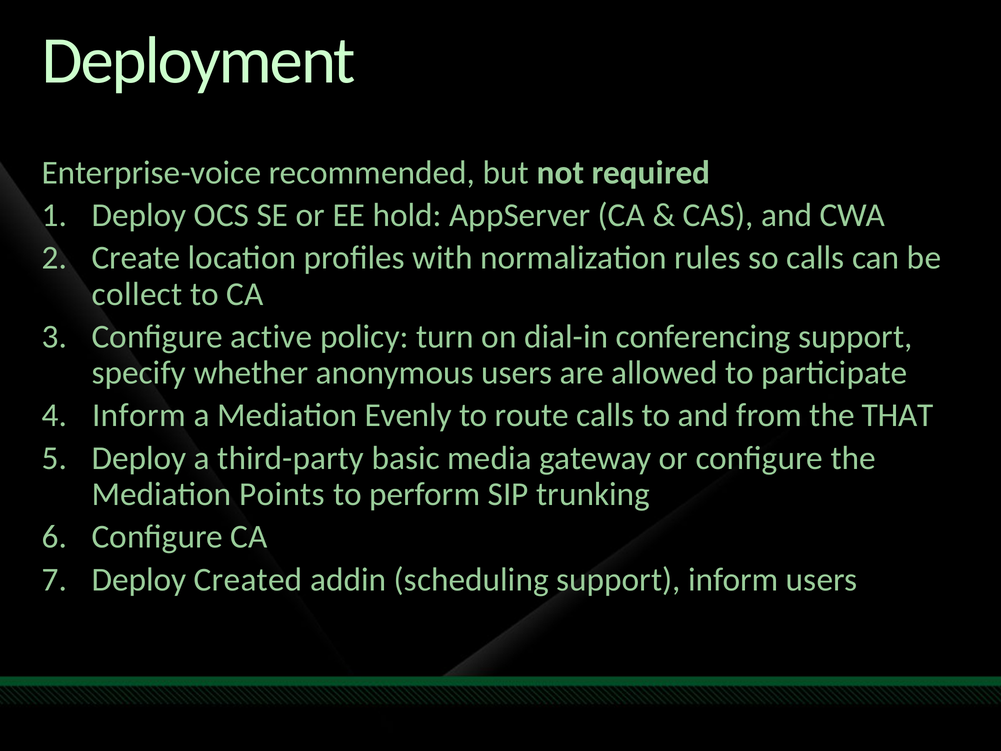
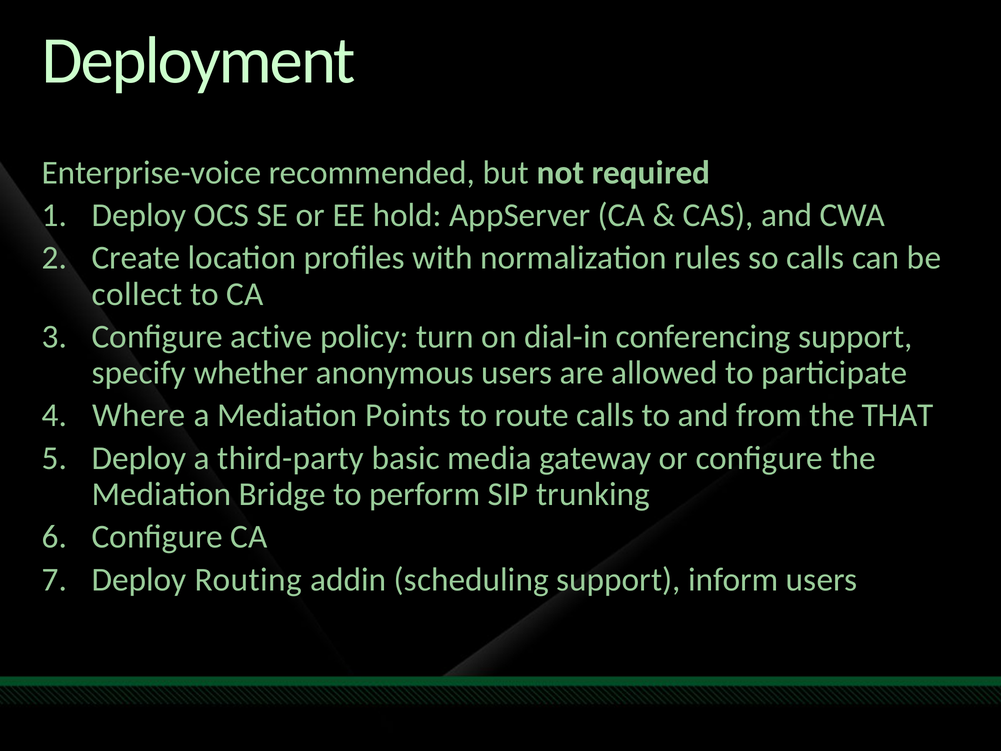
Inform at (139, 415): Inform -> Where
Evenly: Evenly -> Points
Points: Points -> Bridge
Created: Created -> Routing
